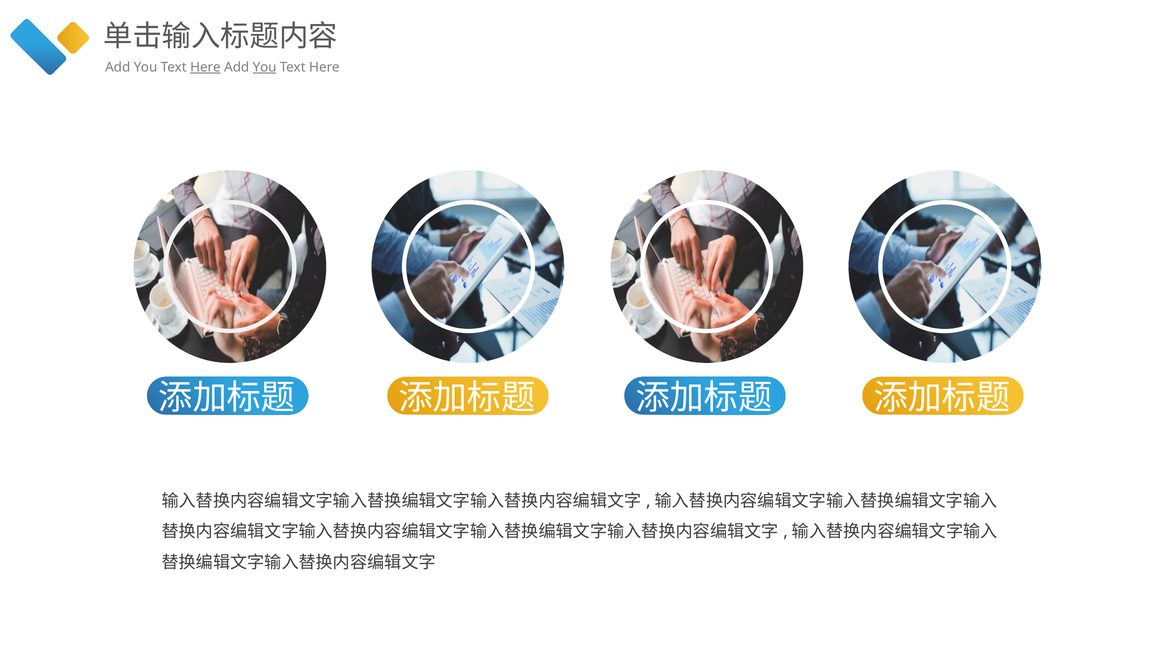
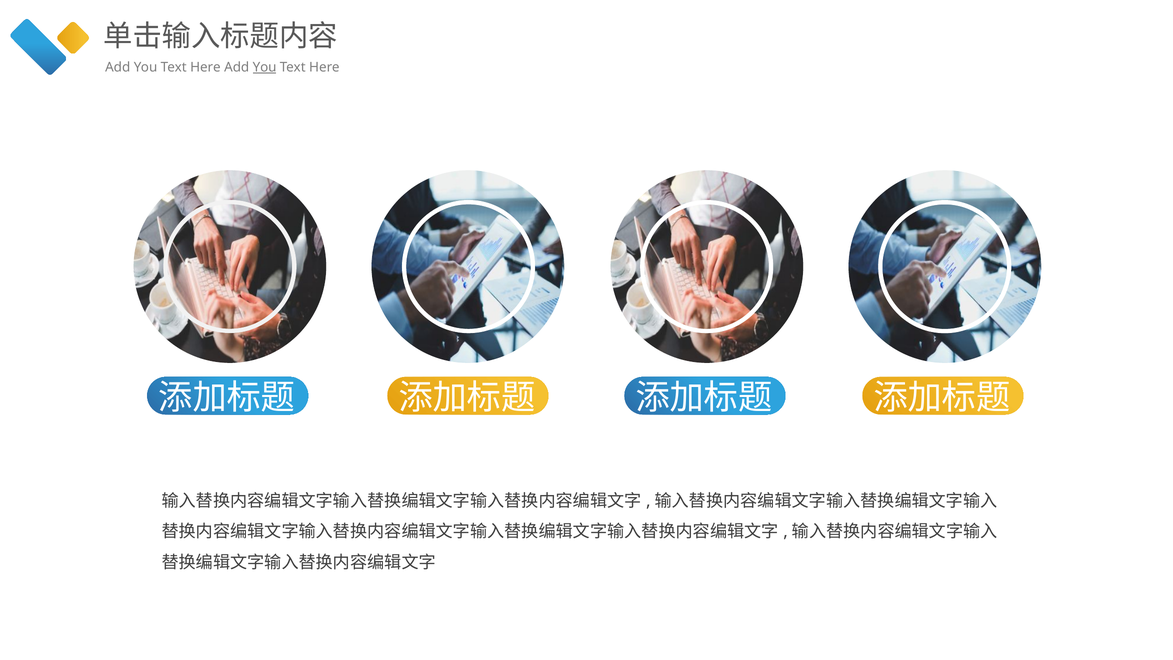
Here at (205, 67) underline: present -> none
